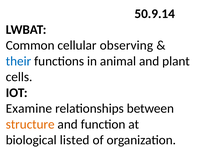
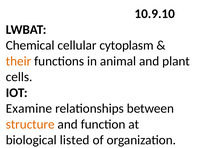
50.9.14: 50.9.14 -> 10.9.10
Common: Common -> Chemical
observing: observing -> cytoplasm
their colour: blue -> orange
